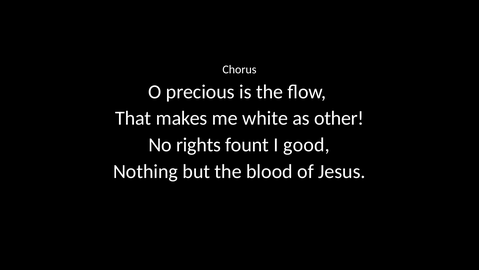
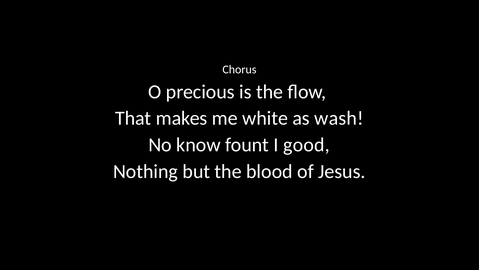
other: other -> wash
rights: rights -> know
